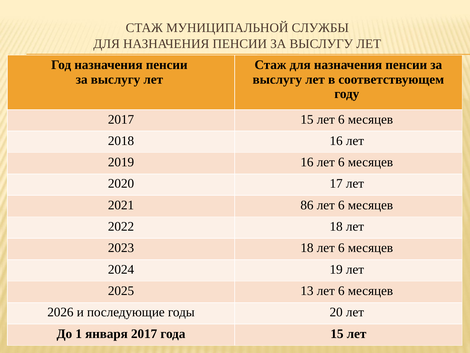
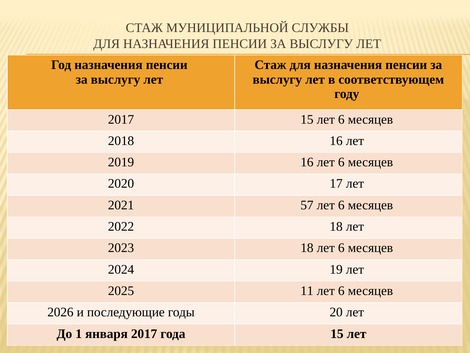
86: 86 -> 57
13: 13 -> 11
